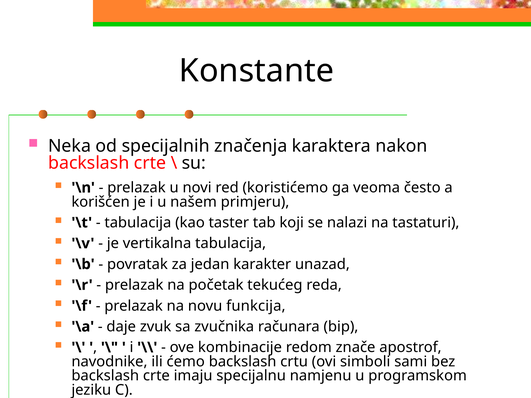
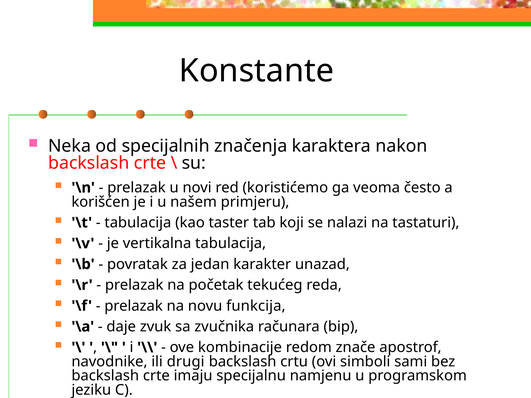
ćemo: ćemo -> drugi
